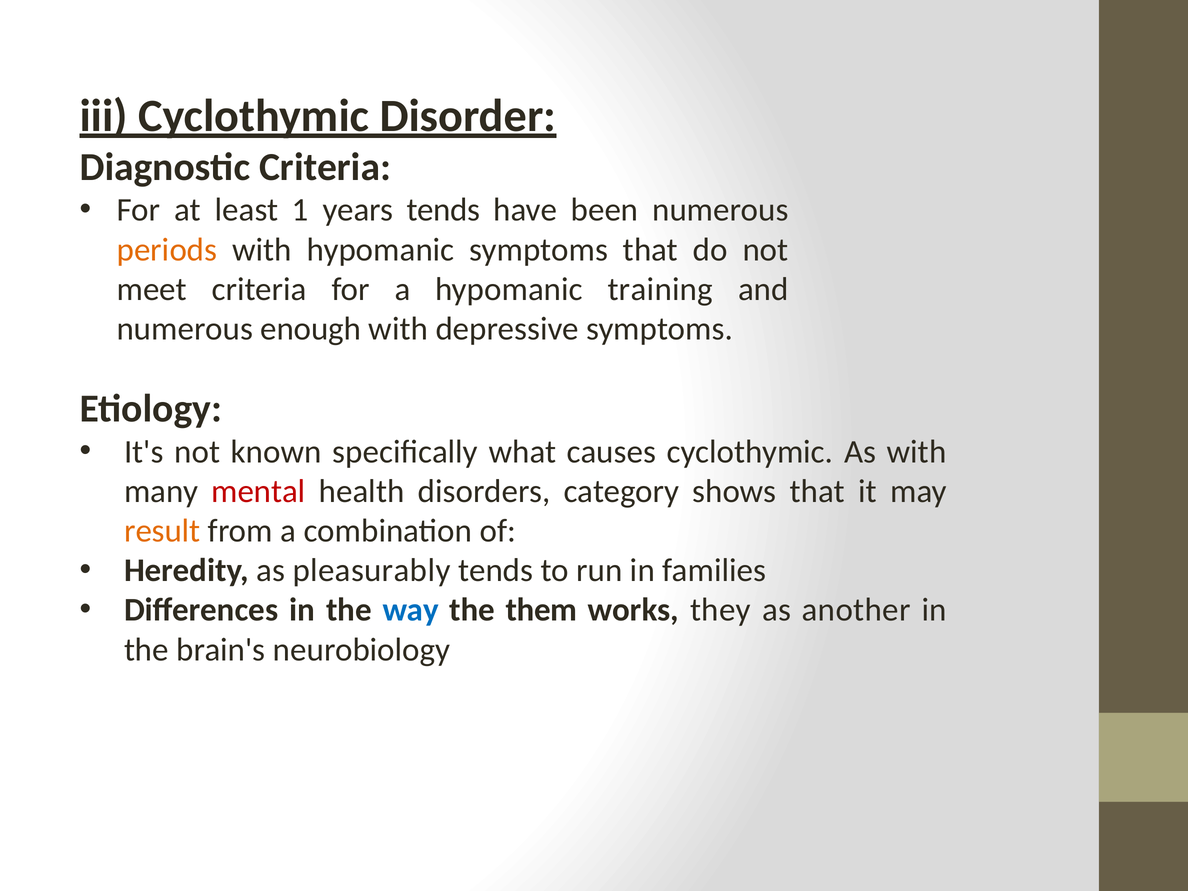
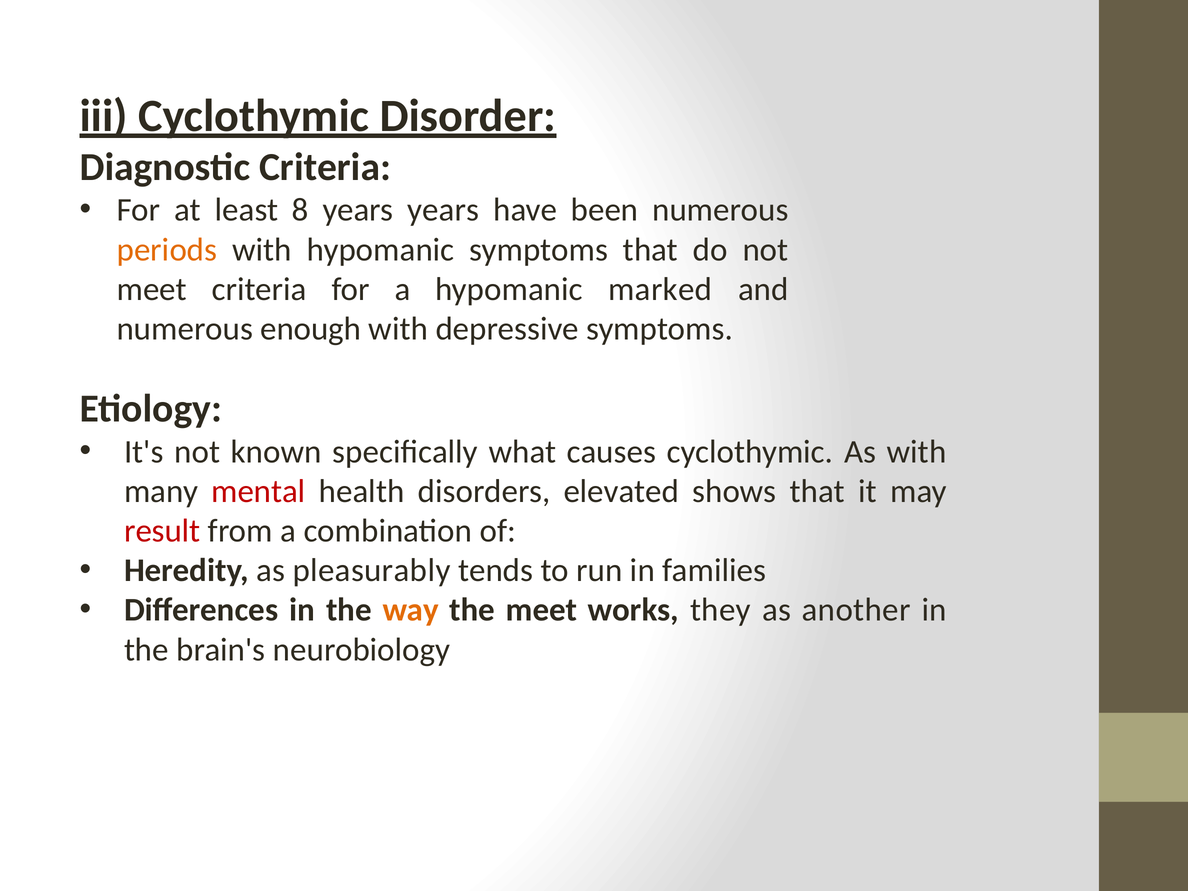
1: 1 -> 8
years tends: tends -> years
training: training -> marked
category: category -> elevated
result colour: orange -> red
way colour: blue -> orange
the them: them -> meet
